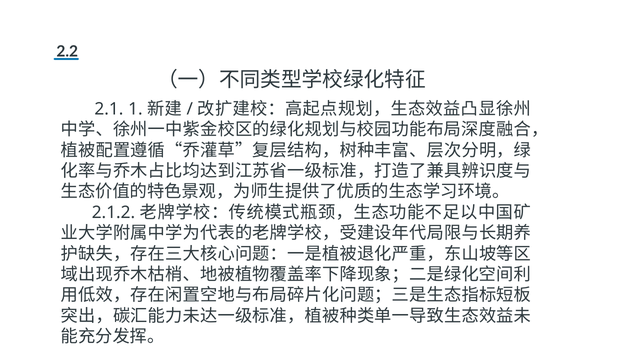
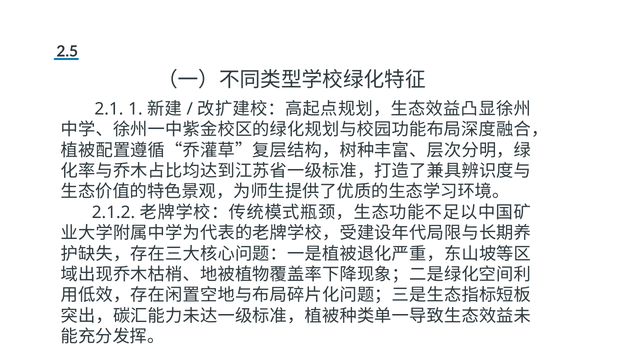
2.2: 2.2 -> 2.5
